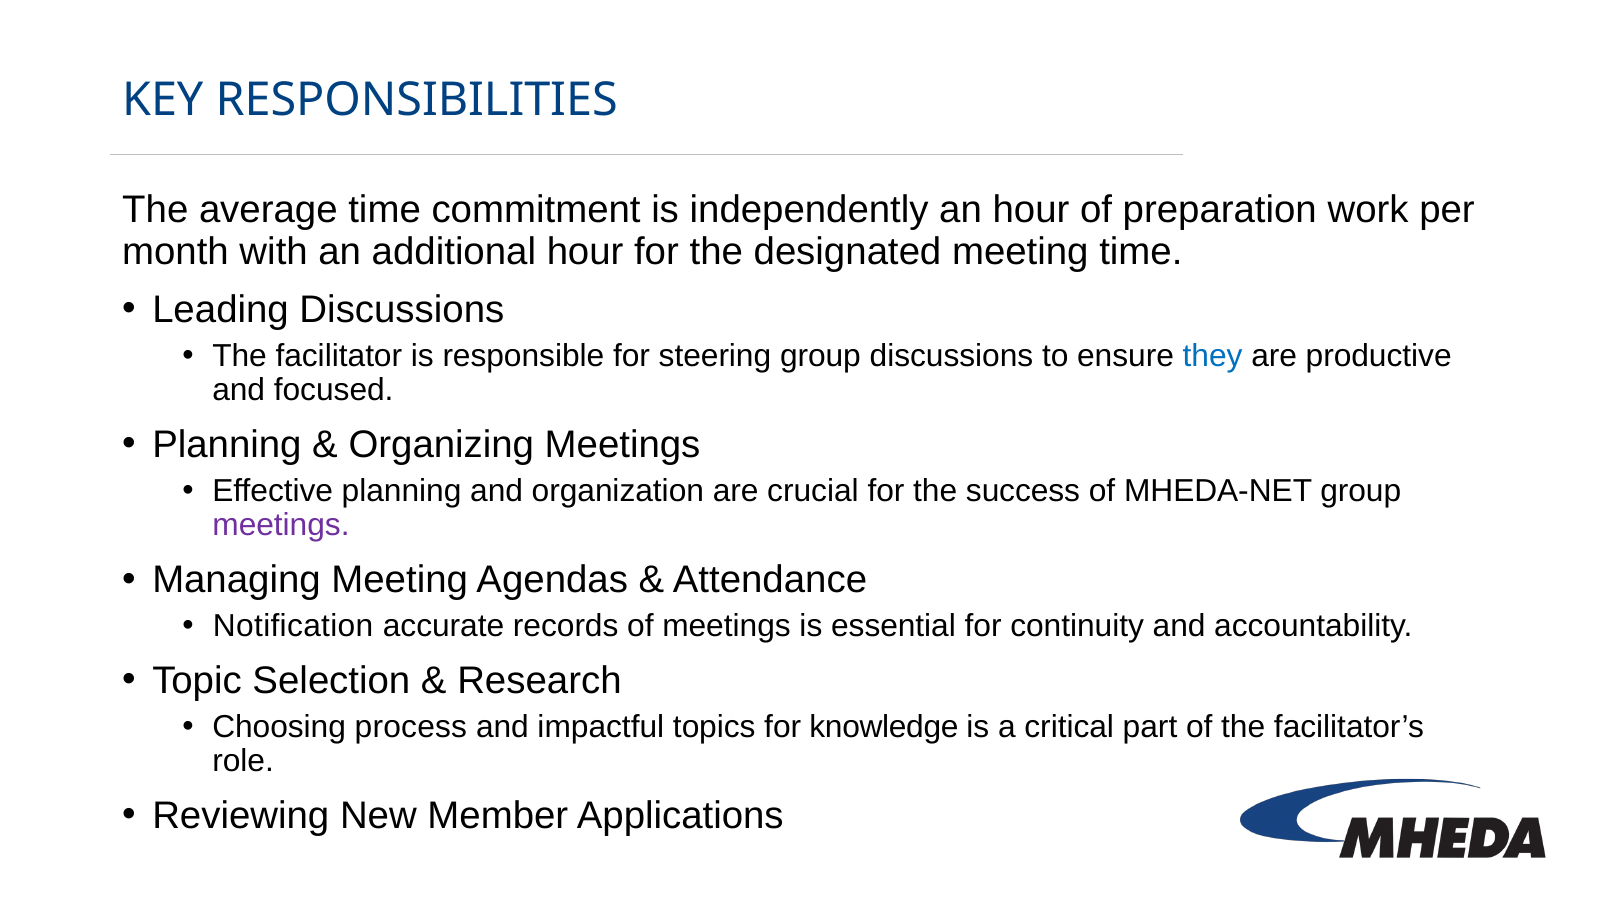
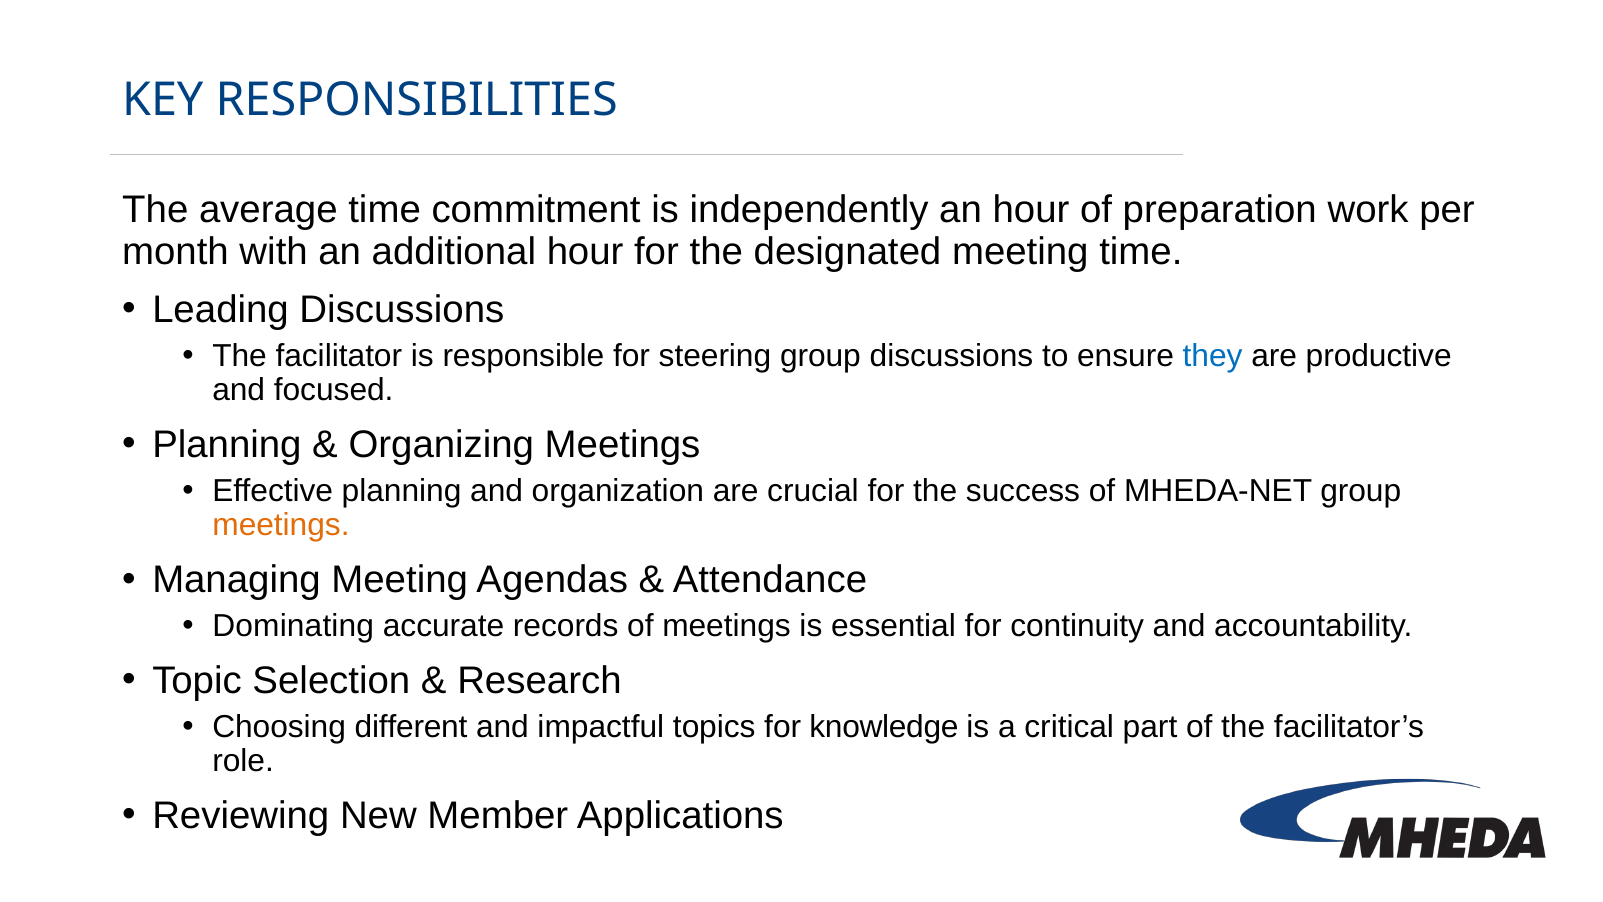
meetings at (281, 525) colour: purple -> orange
Notification: Notification -> Dominating
process: process -> different
